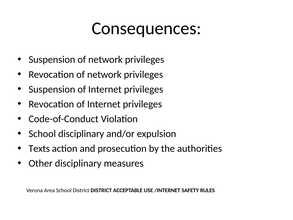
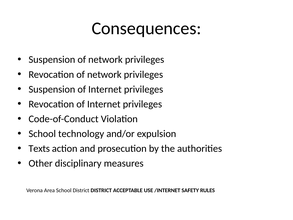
School disciplinary: disciplinary -> technology
